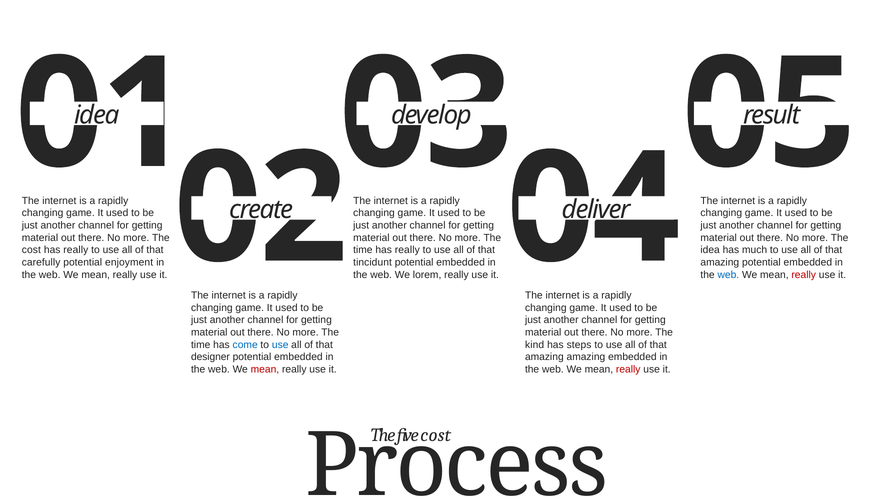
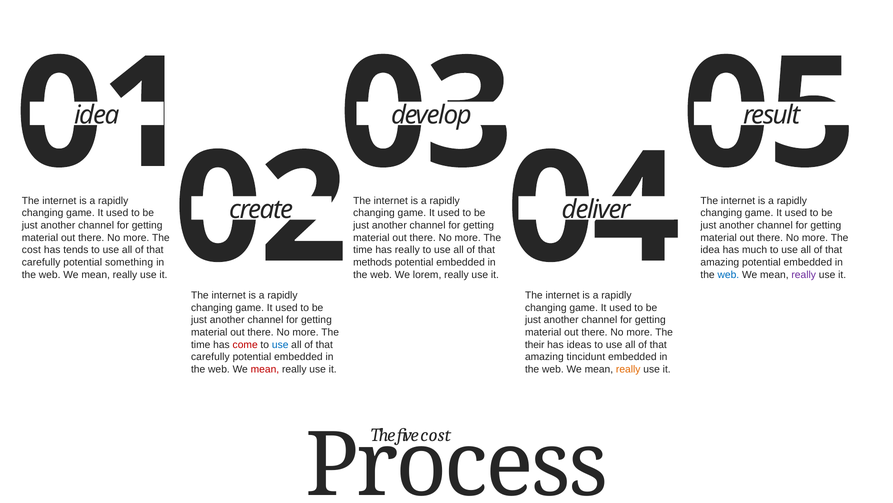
really at (76, 250): really -> tends
enjoyment: enjoyment -> something
tincidunt: tincidunt -> methods
really at (804, 274) colour: red -> purple
come colour: blue -> red
kind: kind -> their
steps: steps -> ideas
designer at (210, 356): designer -> carefully
amazing amazing: amazing -> tincidunt
really at (628, 369) colour: red -> orange
